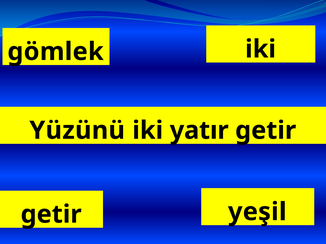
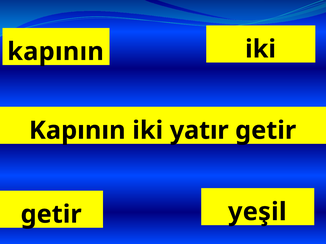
gömlek at (56, 52): gömlek -> kapının
Yüzünü at (77, 131): Yüzünü -> Kapının
